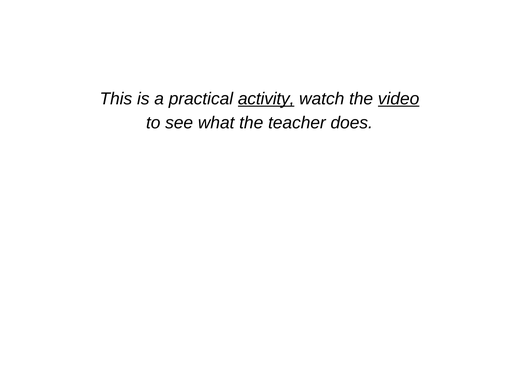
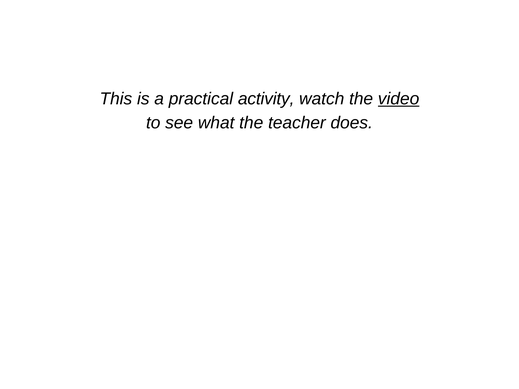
activity underline: present -> none
